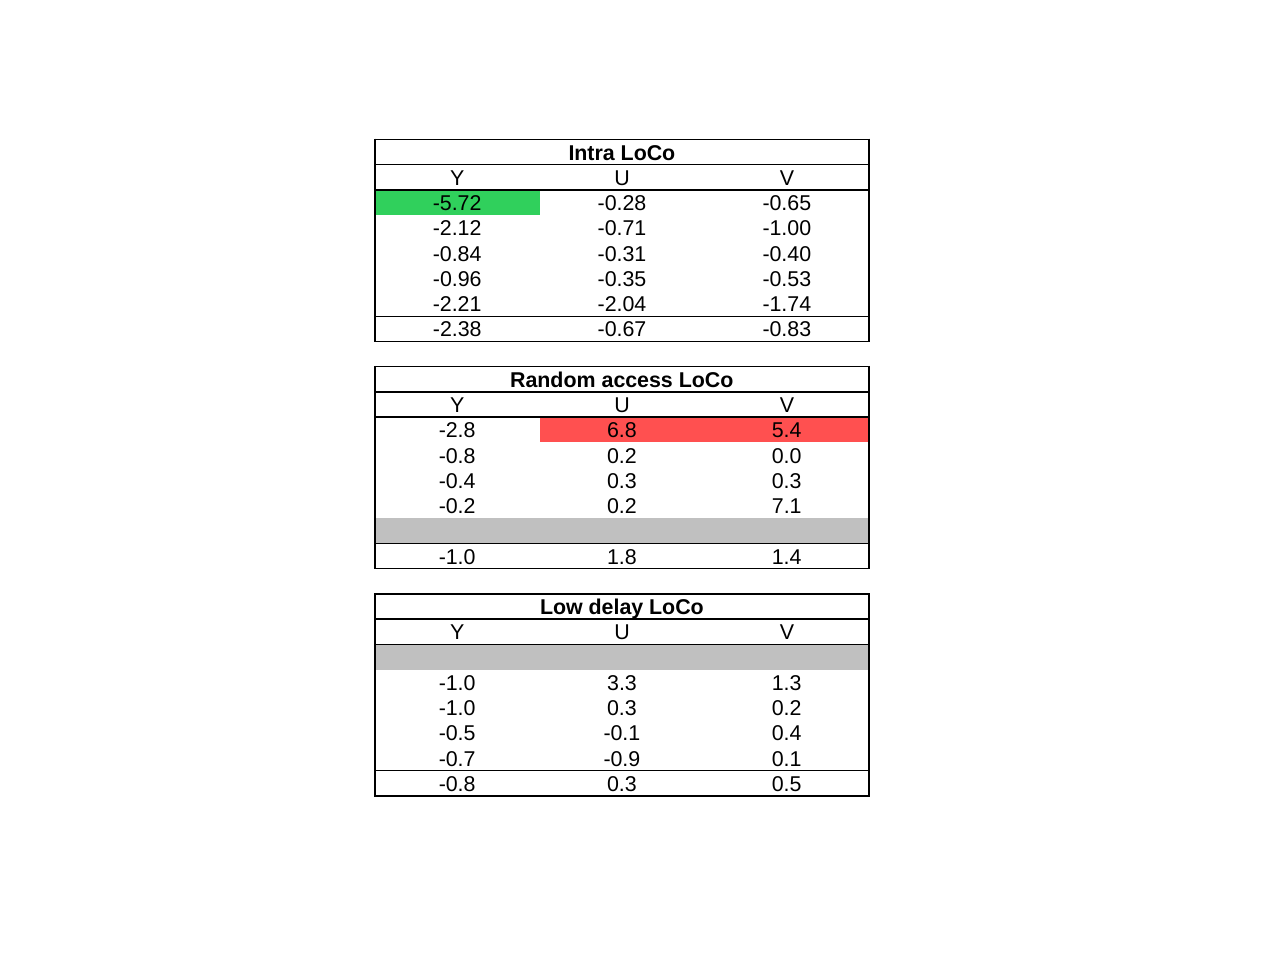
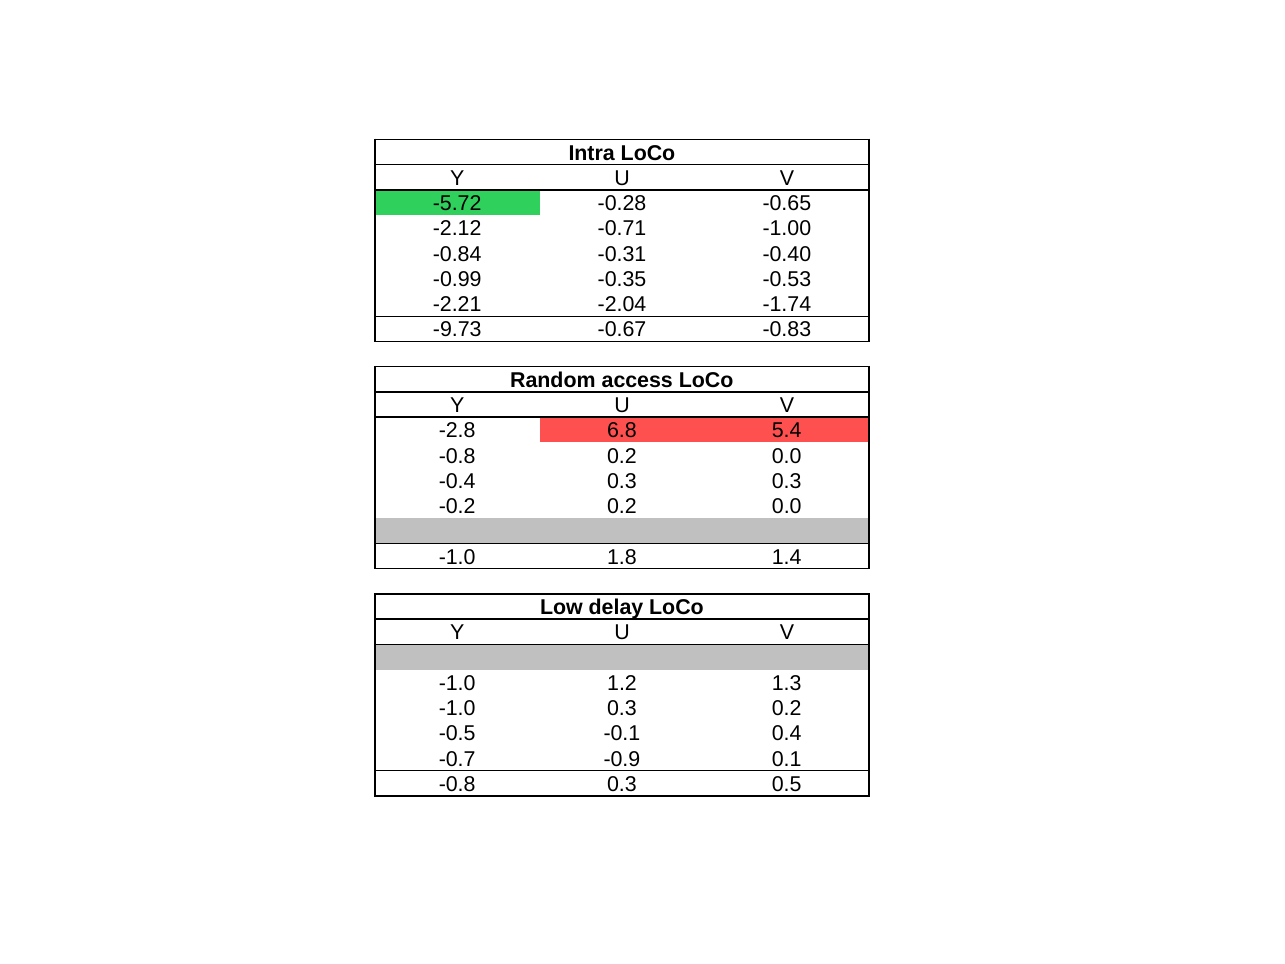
-0.96: -0.96 -> -0.99
-2.38: -2.38 -> -9.73
-0.2 0.2 7.1: 7.1 -> 0.0
3.3: 3.3 -> 1.2
